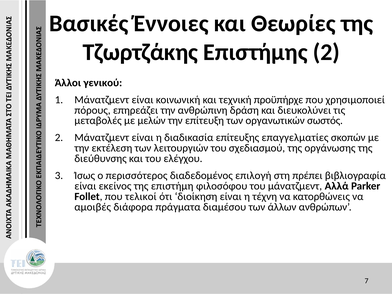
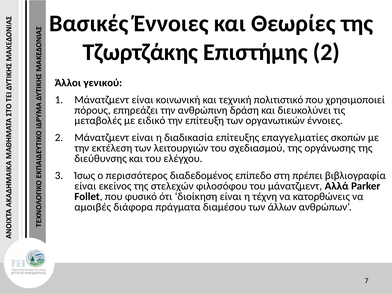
προϋπήρχε: προϋπήρχε -> πολιτιστικό
μελών: μελών -> ειδικό
οργανωτικών σωστός: σωστός -> έννοιες
επιλογή: επιλογή -> επίπεδο
επιστήμη: επιστήμη -> στελεχών
τελικοί: τελικοί -> φυσικό
